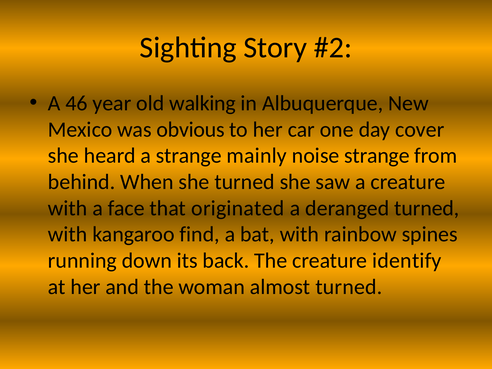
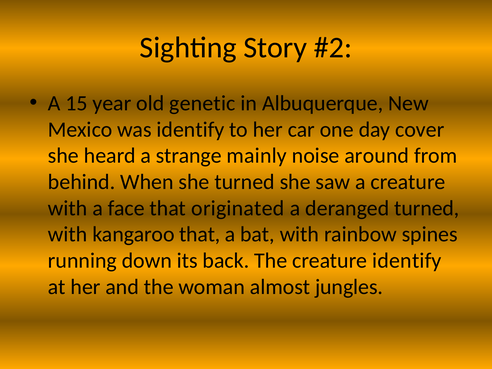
46: 46 -> 15
walking: walking -> genetic
was obvious: obvious -> identify
noise strange: strange -> around
kangaroo find: find -> that
almost turned: turned -> jungles
